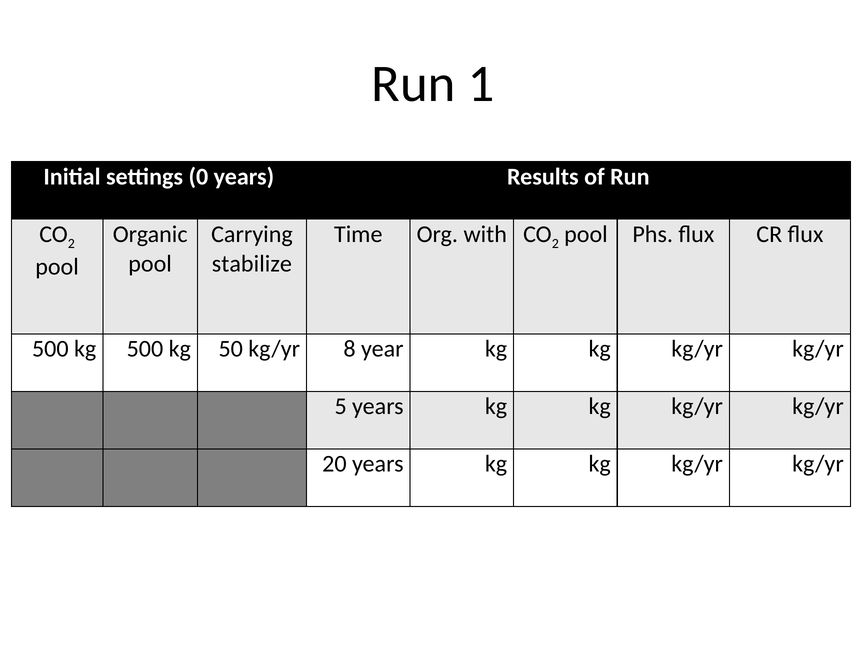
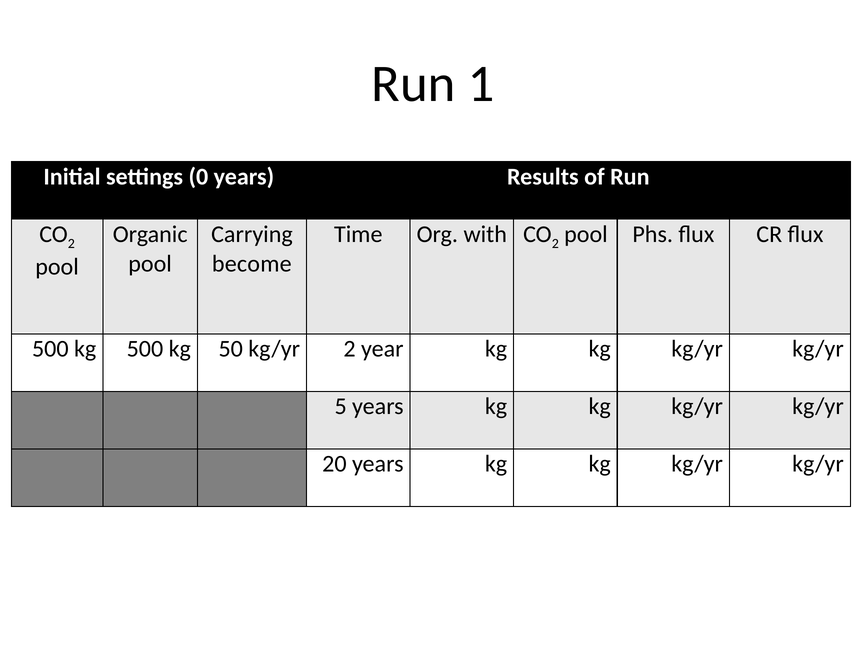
stabilize: stabilize -> become
kg/yr 8: 8 -> 2
